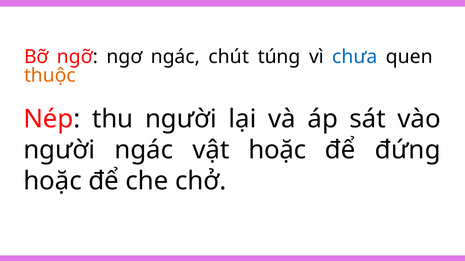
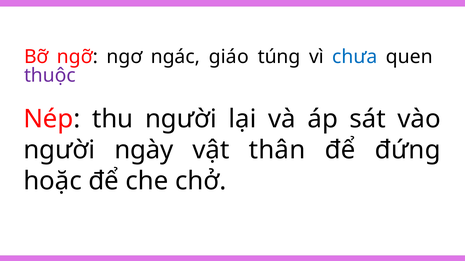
chút: chút -> giáo
thuộc colour: orange -> purple
người ngác: ngác -> ngày
vật hoặc: hoặc -> thân
